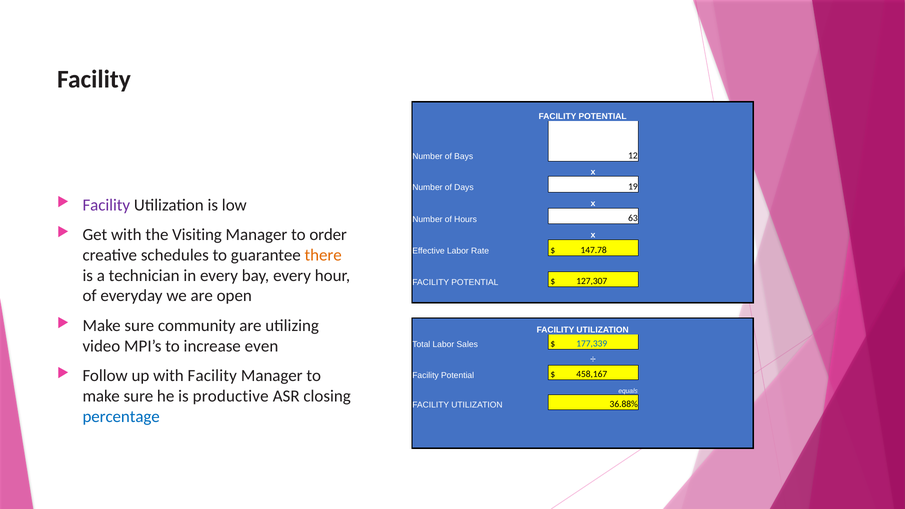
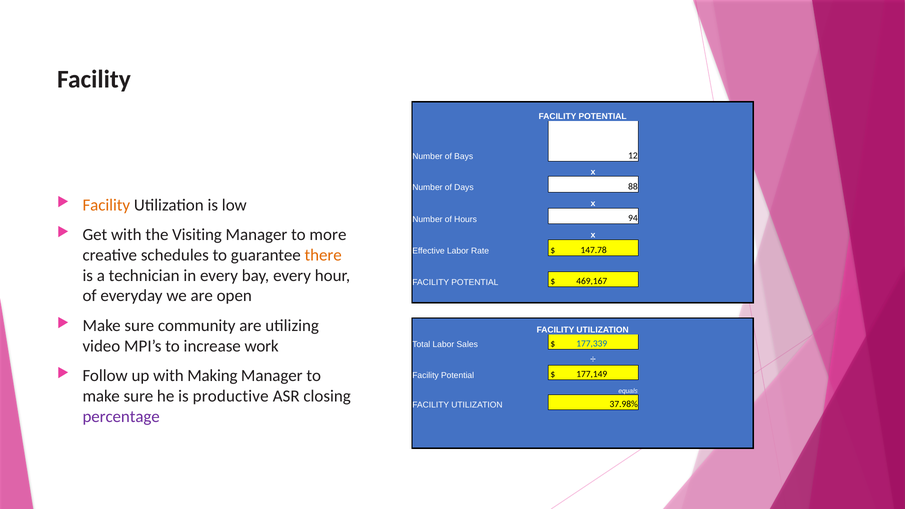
19: 19 -> 88
Facility at (106, 205) colour: purple -> orange
63: 63 -> 94
order: order -> more
127,307: 127,307 -> 469,167
even: even -> work
with Facility: Facility -> Making
458,167: 458,167 -> 177,149
36.88%: 36.88% -> 37.98%
percentage colour: blue -> purple
